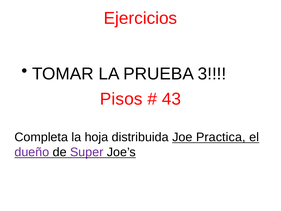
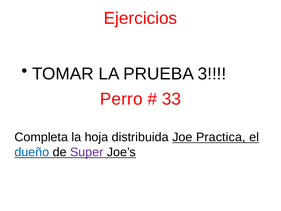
Pisos: Pisos -> Perro
43: 43 -> 33
dueño colour: purple -> blue
